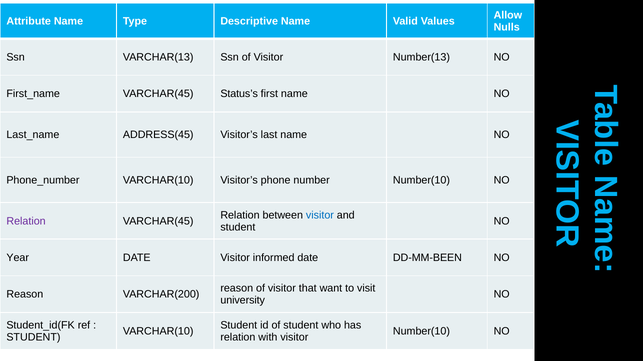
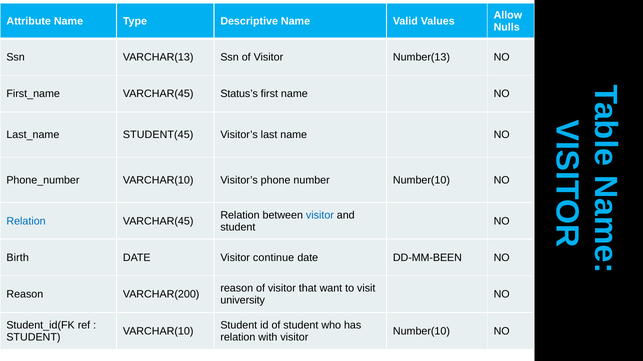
ADDRESS(45: ADDRESS(45 -> STUDENT(45
Relation at (26, 221) colour: purple -> blue
Year: Year -> Birth
informed: informed -> continue
